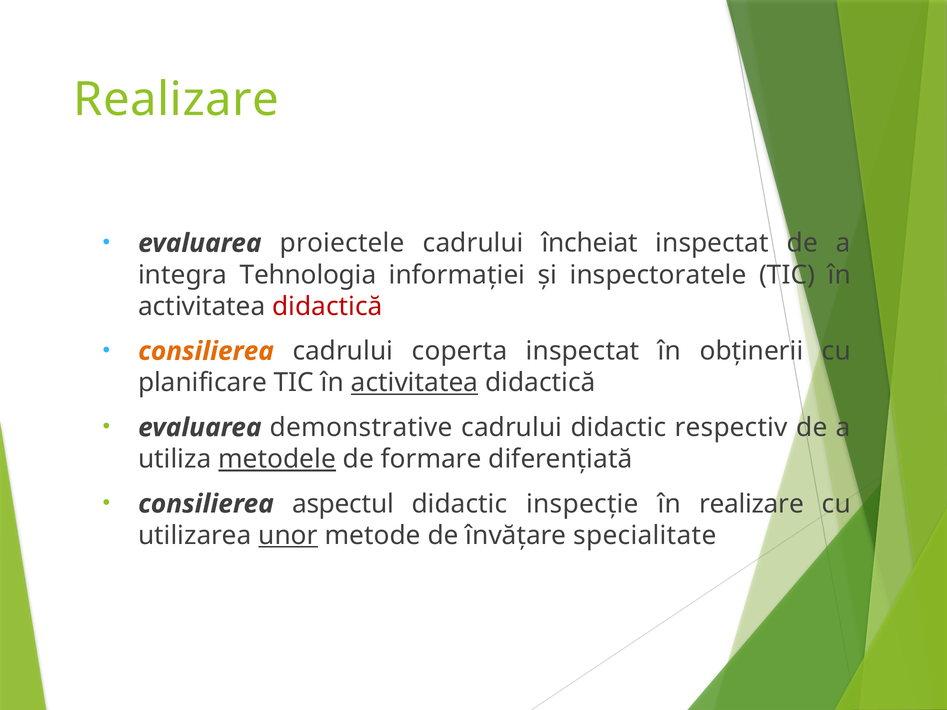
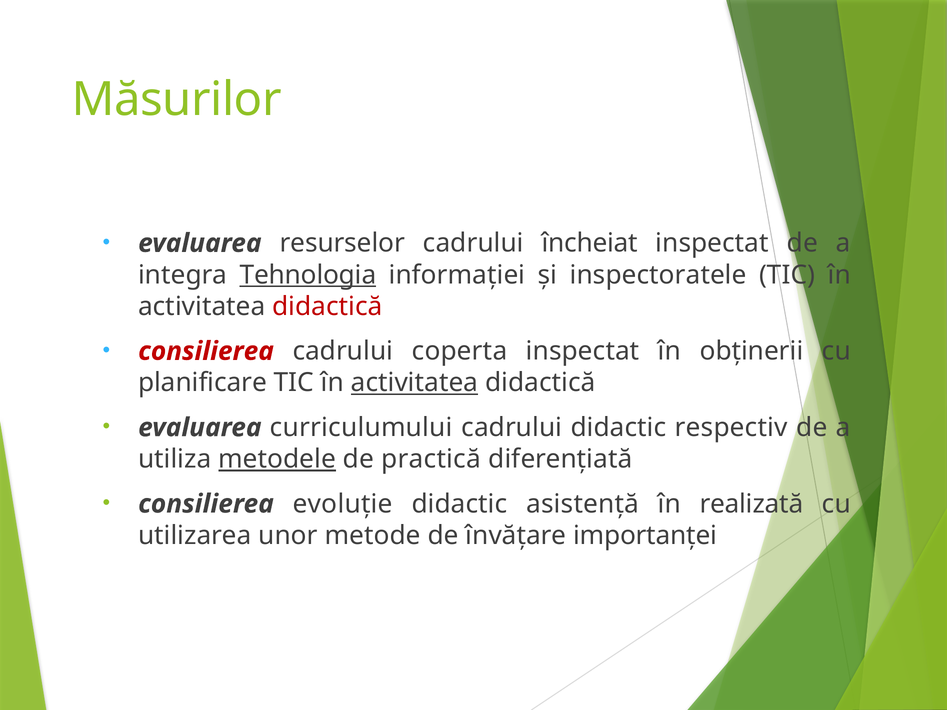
Realizare at (176, 100): Realizare -> Măsurilor
proiectele: proiectele -> resurselor
Tehnologia underline: none -> present
consilierea at (206, 351) colour: orange -> red
demonstrative: demonstrative -> curriculumului
formare: formare -> practică
aspectul: aspectul -> evoluție
inspecție: inspecție -> asistență
în realizare: realizare -> realizată
unor underline: present -> none
specialitate: specialitate -> importanței
